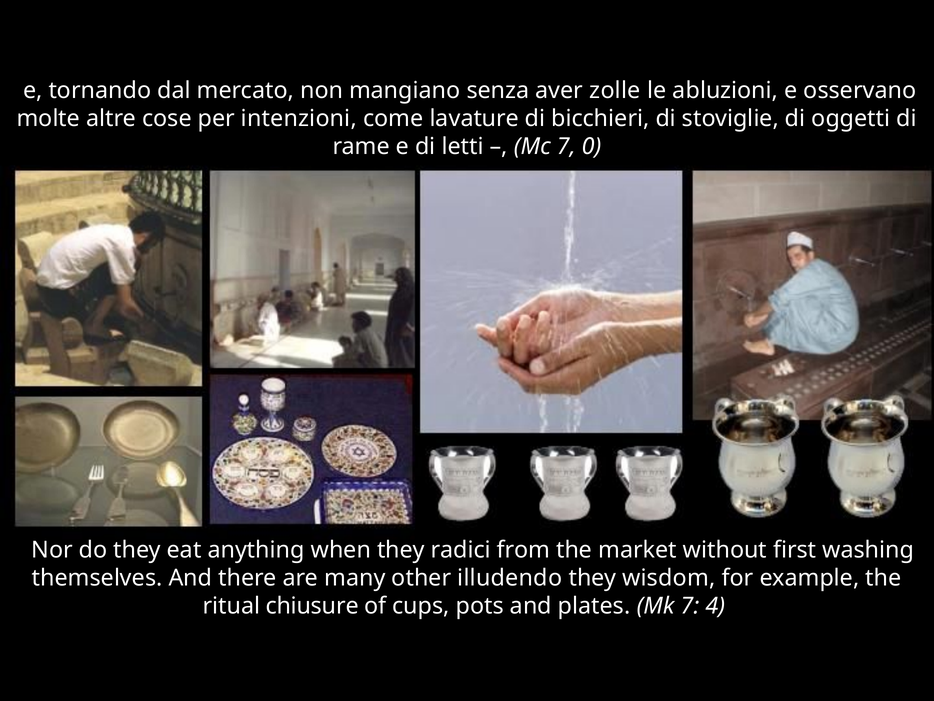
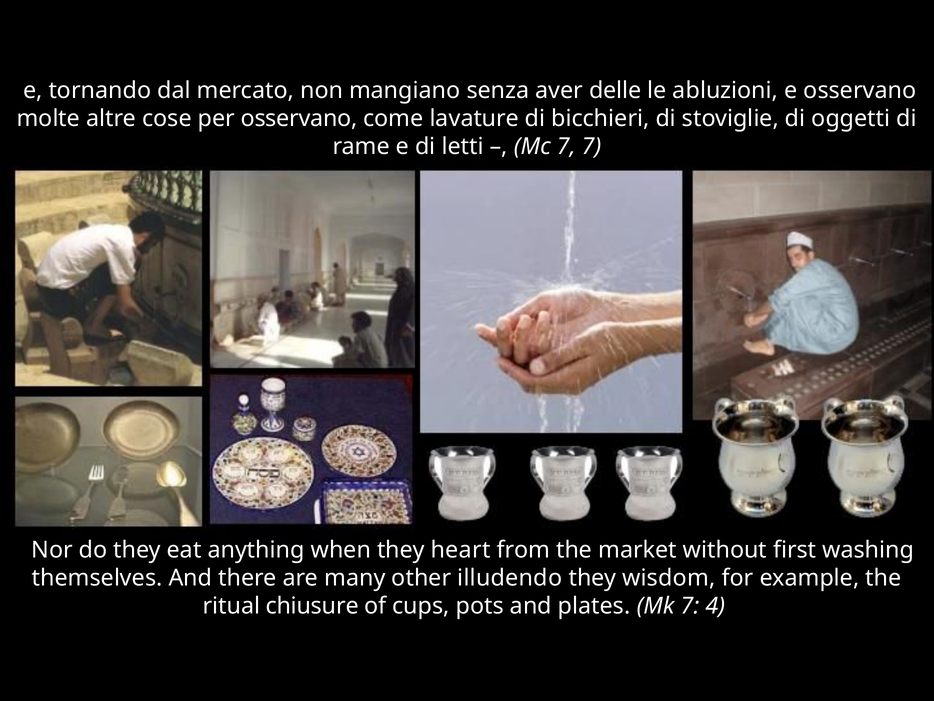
zolle: zolle -> delle
per intenzioni: intenzioni -> osservano
7 0: 0 -> 7
radici: radici -> heart
